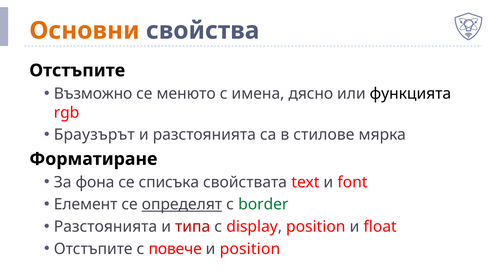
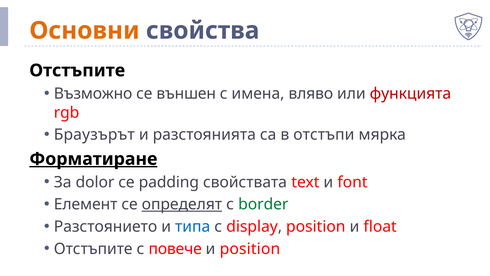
менюто: менюто -> външен
дясно: дясно -> вляво
функцията colour: black -> red
стилове: стилове -> отстъпи
Форматиране underline: none -> present
фона: фона -> dolor
списъка: списъка -> padding
Разстоянията at (106, 226): Разстоянията -> Разстоянието
типа colour: red -> blue
